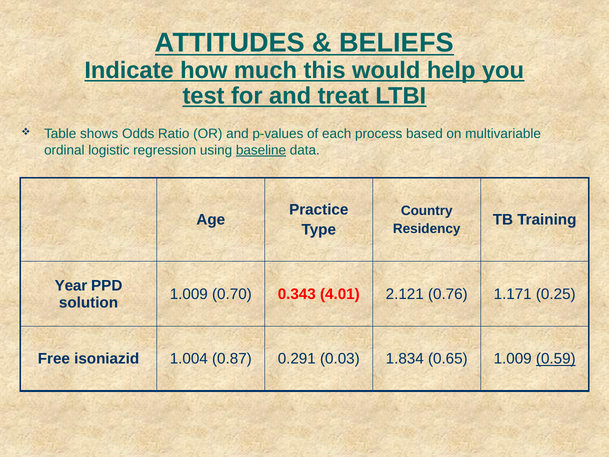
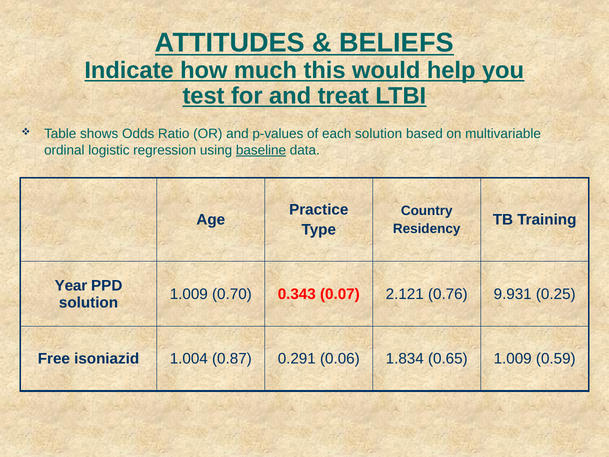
each process: process -> solution
4.01: 4.01 -> 0.07
1.171: 1.171 -> 9.931
0.03: 0.03 -> 0.06
0.59 underline: present -> none
